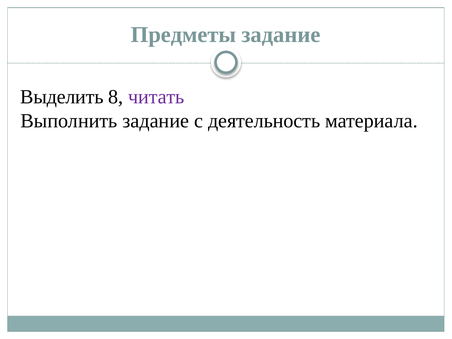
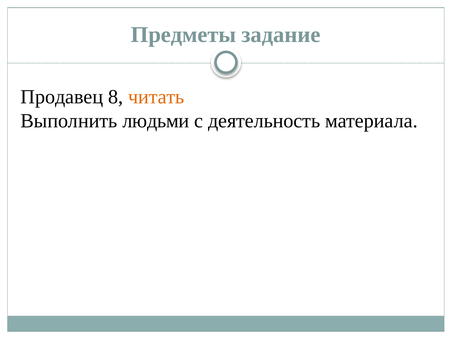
Выделить: Выделить -> Продавец
читать colour: purple -> orange
Выполнить задание: задание -> людьми
